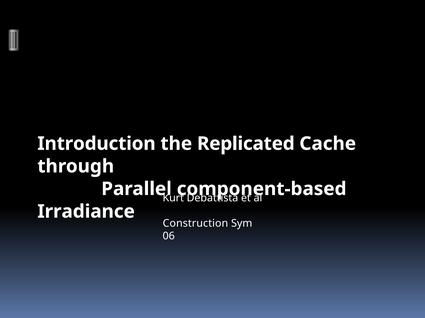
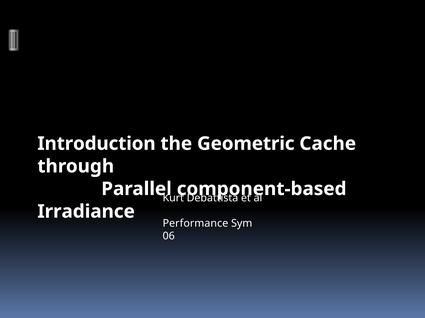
Replicated: Replicated -> Geometric
Construction: Construction -> Performance
